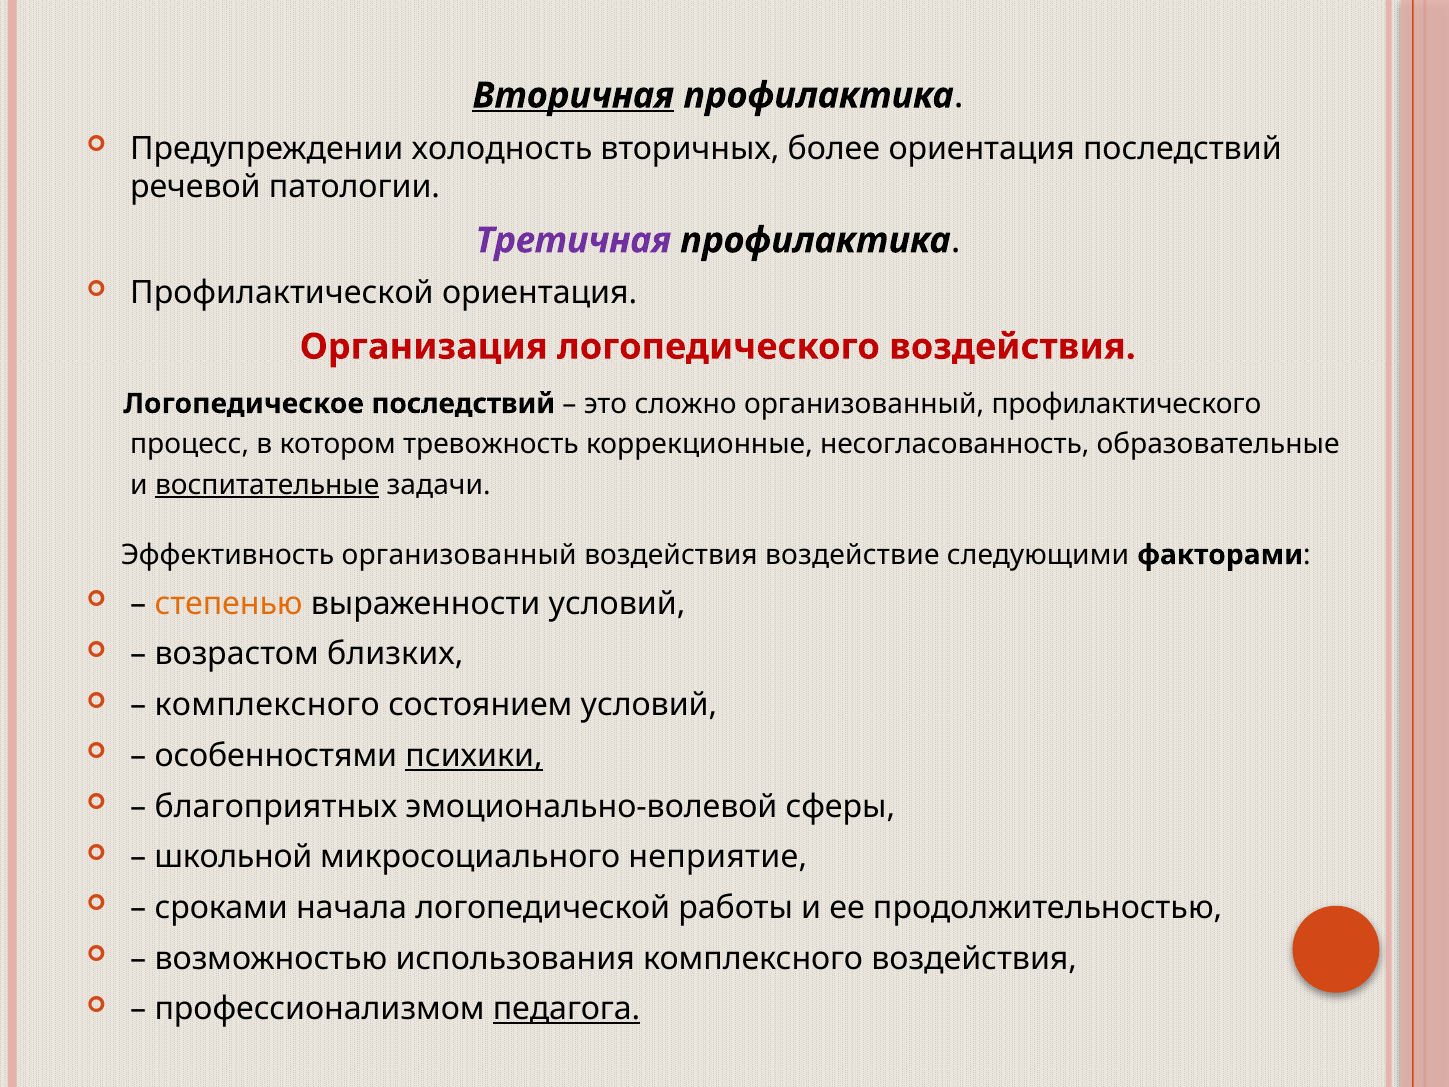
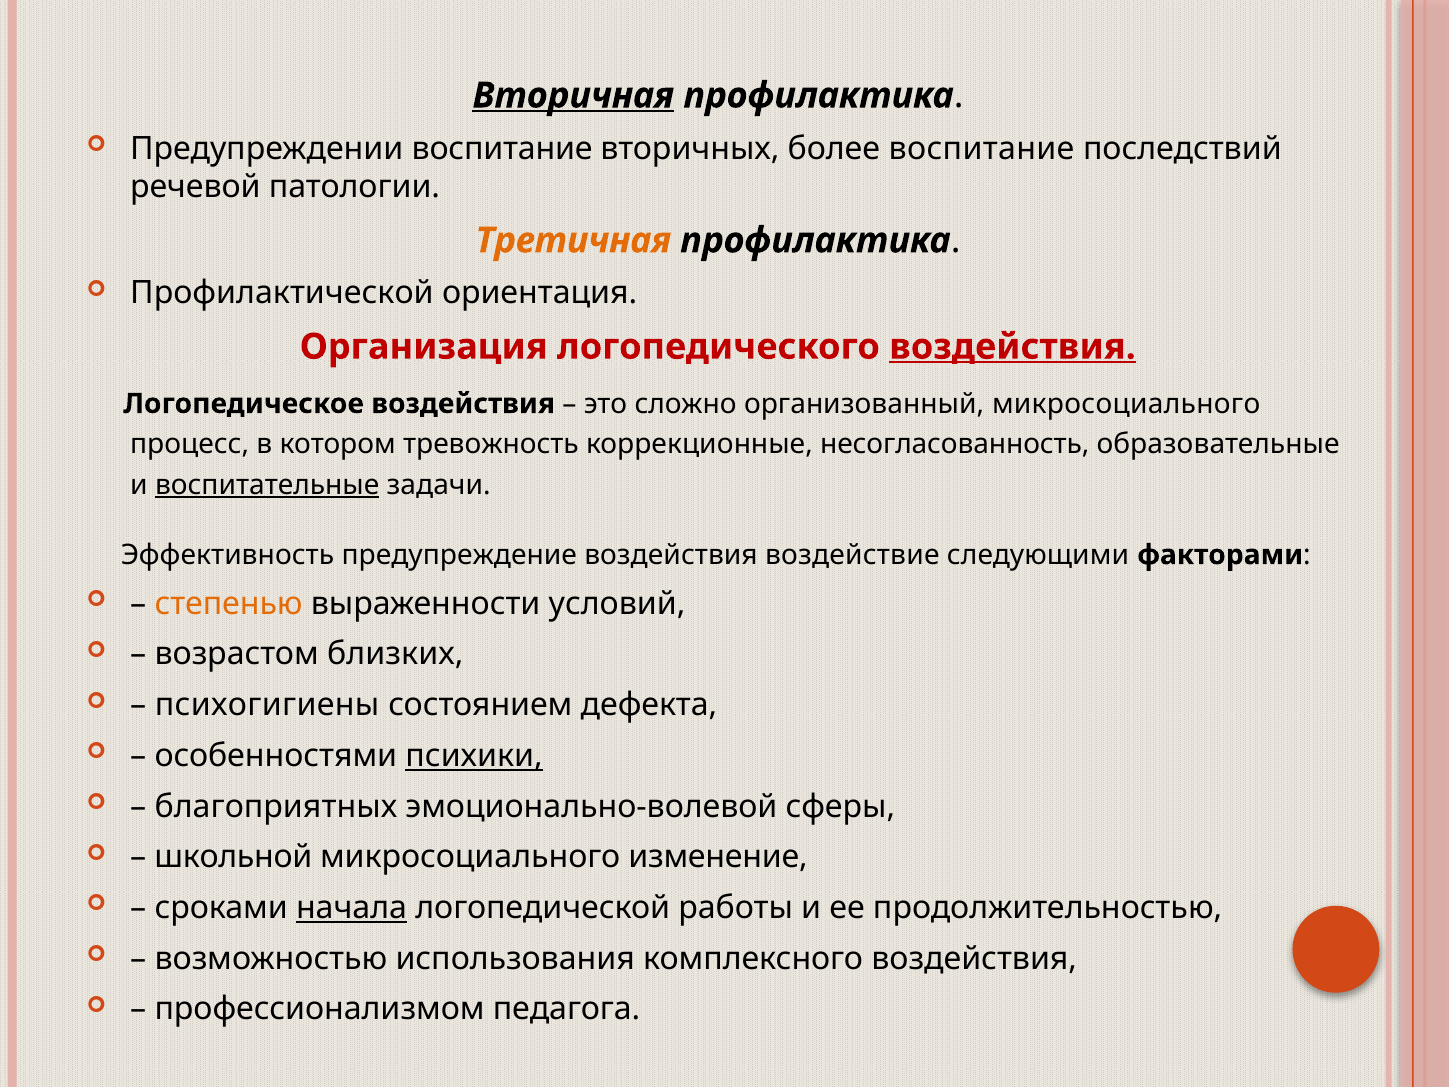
Предупреждении холодность: холодность -> воспитание
более ориентация: ориентация -> воспитание
Третичная colour: purple -> orange
воздействия at (1013, 347) underline: none -> present
Логопедическое последствий: последствий -> воздействия
организованный профилактического: профилактического -> микросоциального
Эффективность организованный: организованный -> предупреждение
комплексного at (267, 705): комплексного -> психогигиены
состоянием условий: условий -> дефекта
неприятие: неприятие -> изменение
начала underline: none -> present
педагога underline: present -> none
